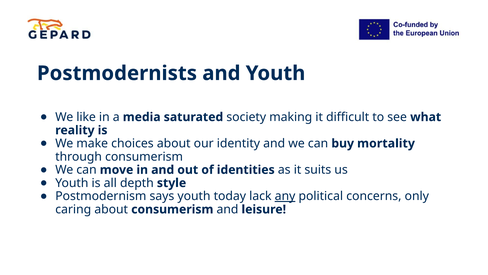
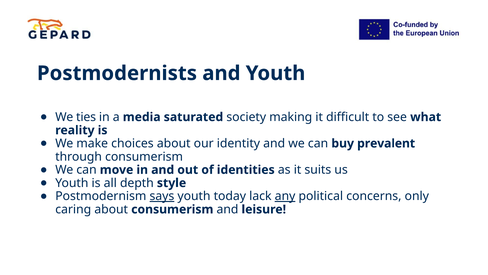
like: like -> ties
mortality: mortality -> prevalent
says underline: none -> present
